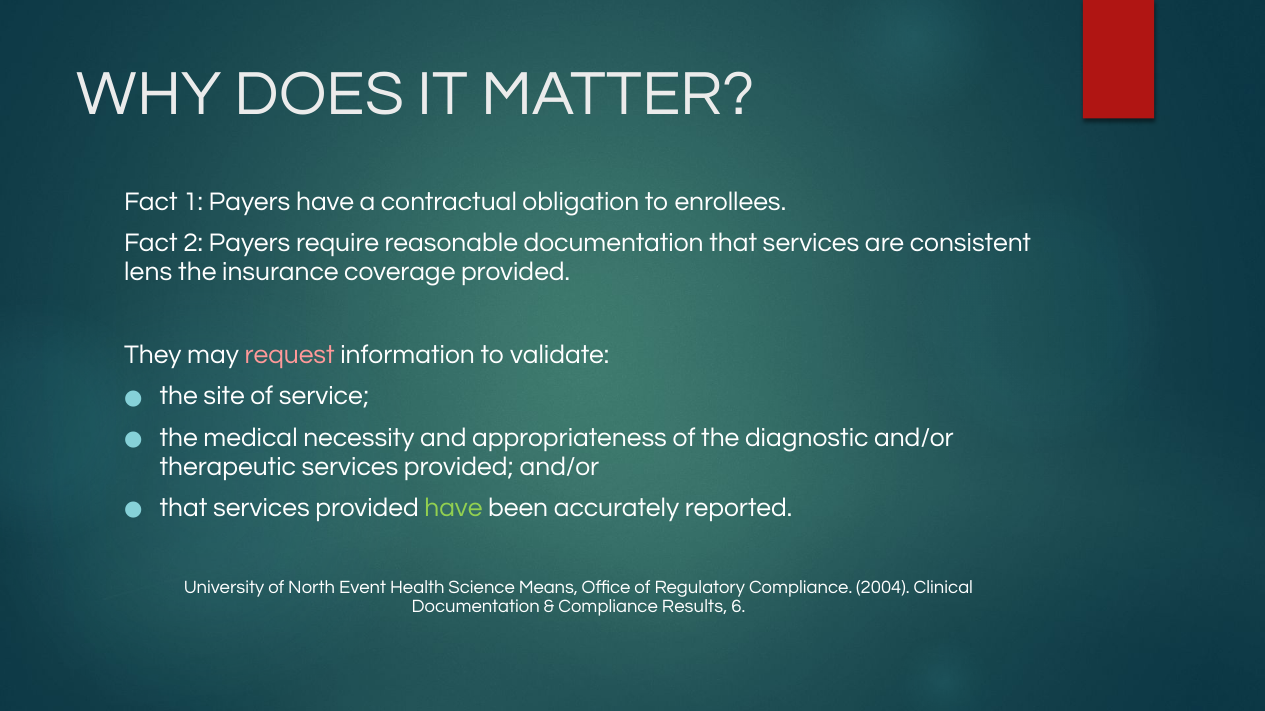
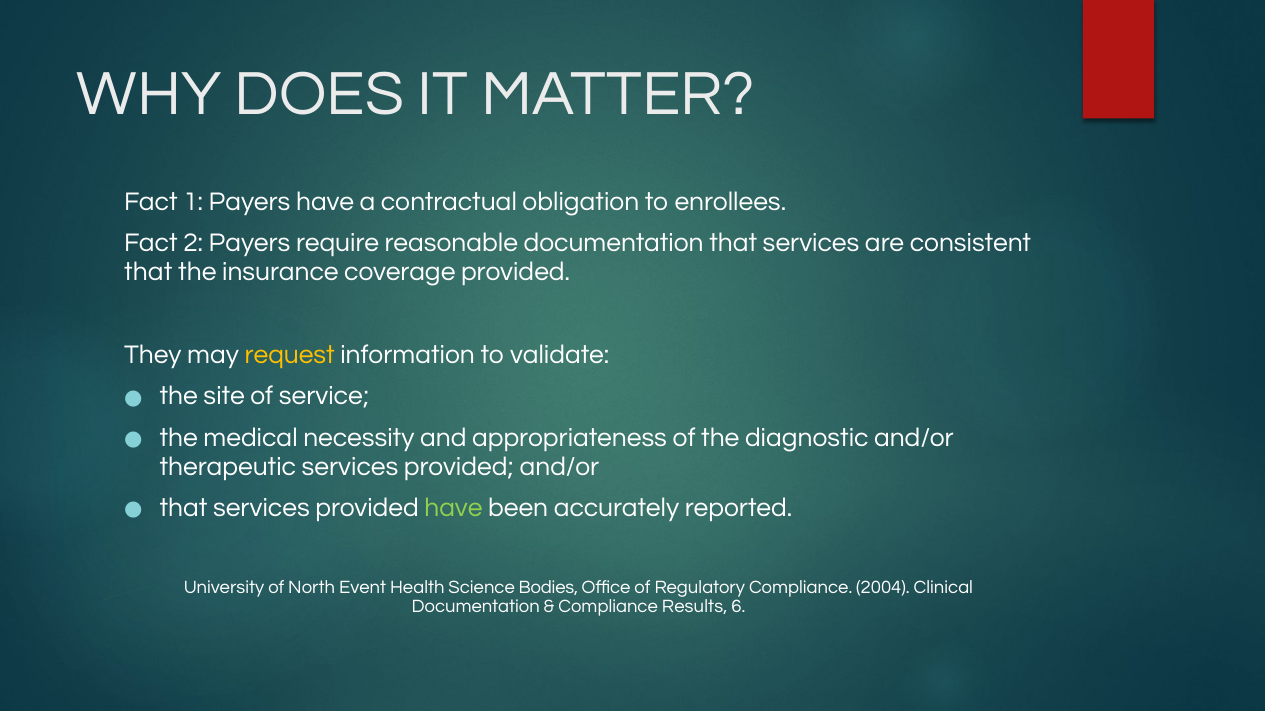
lens at (148, 272): lens -> that
request colour: pink -> yellow
Means: Means -> Bodies
